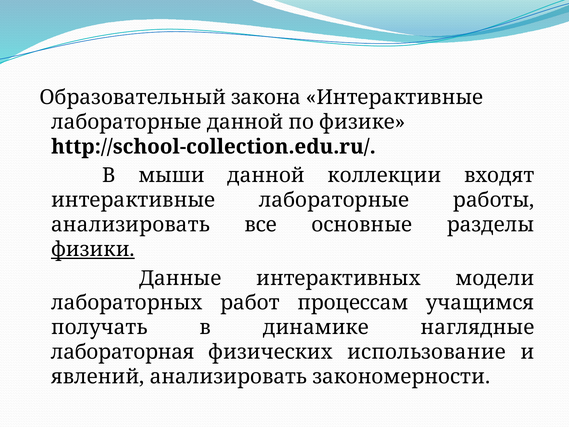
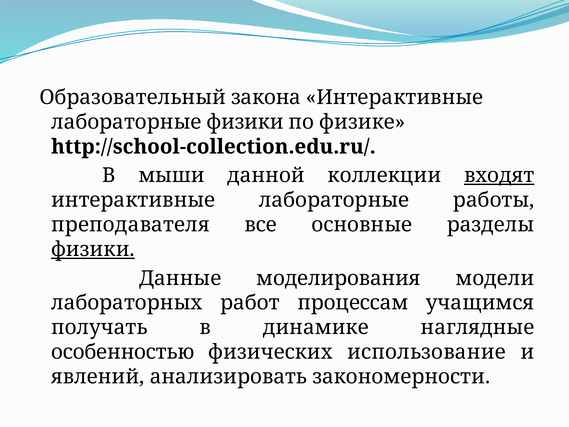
лабораторные данной: данной -> физики
входят underline: none -> present
анализировать at (130, 225): анализировать -> преподавателя
интерактивных: интерактивных -> моделирования
лабораторная: лабораторная -> особенностью
